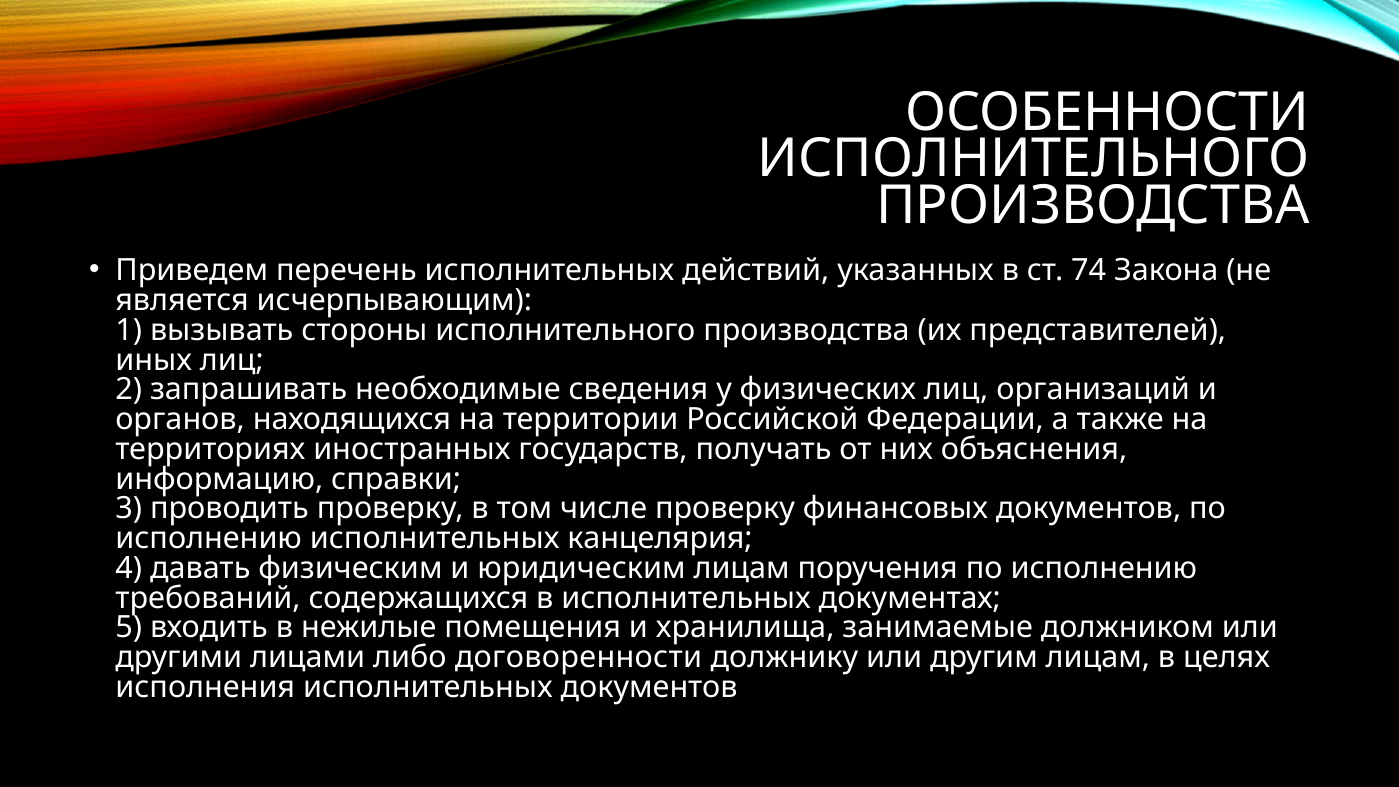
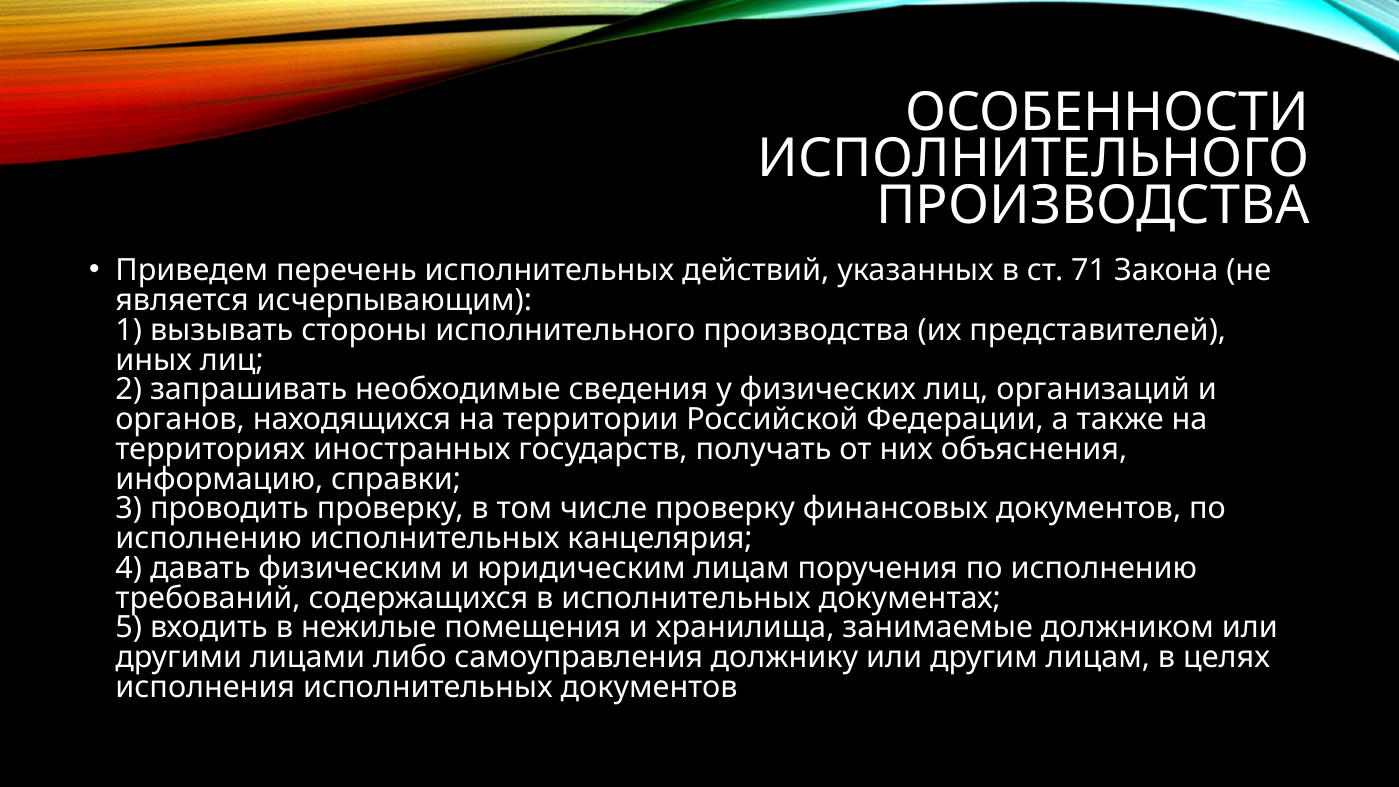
74: 74 -> 71
договоренности: договоренности -> самоуправления
